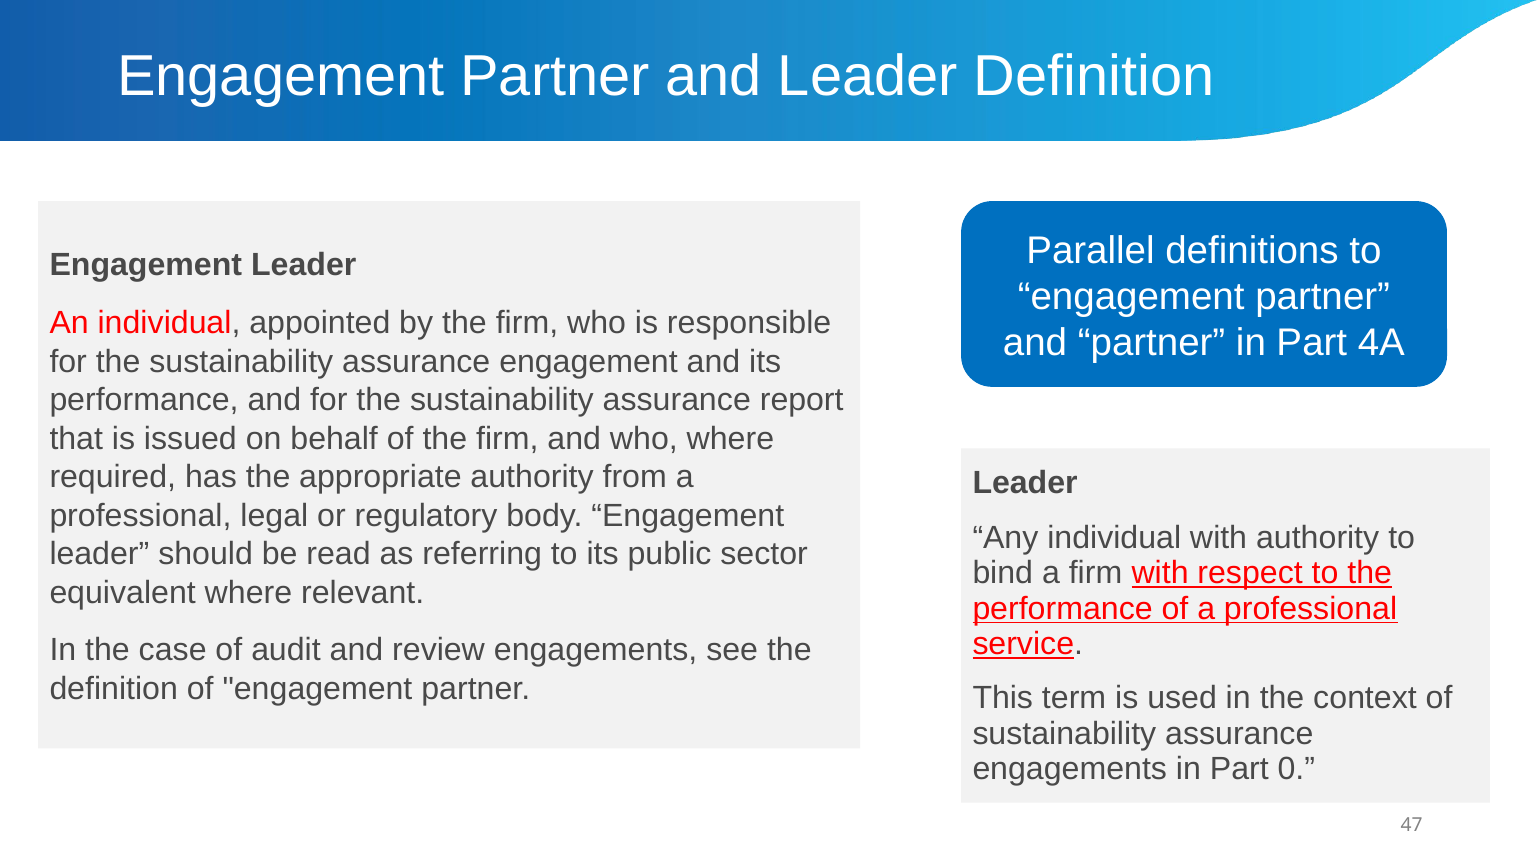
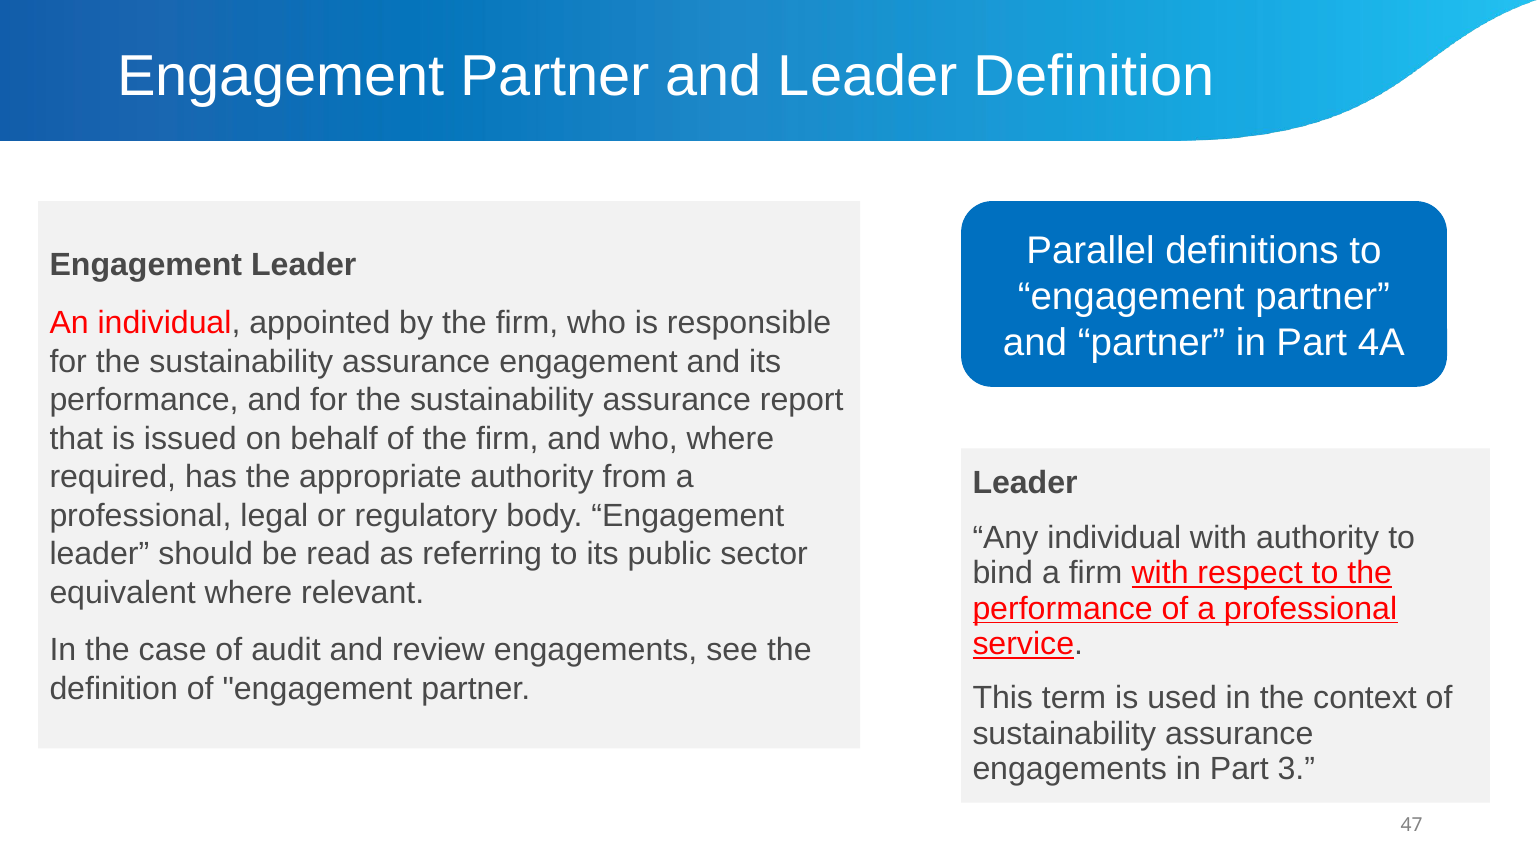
0: 0 -> 3
